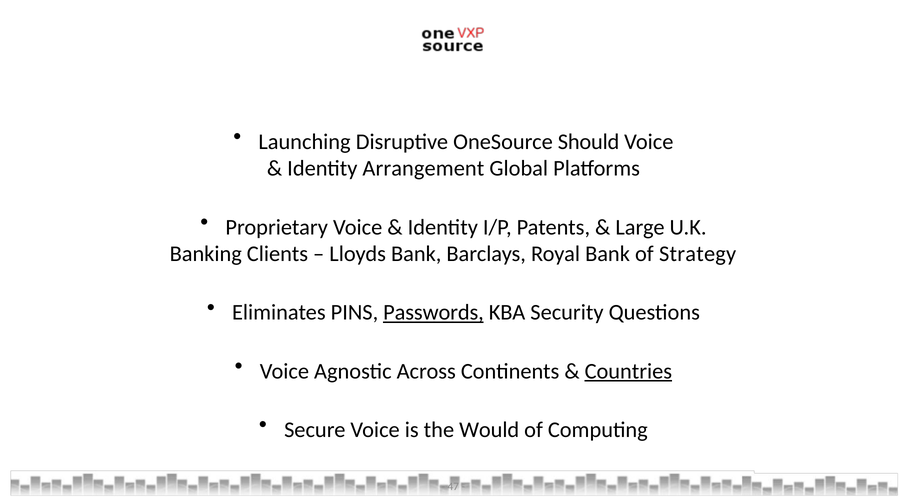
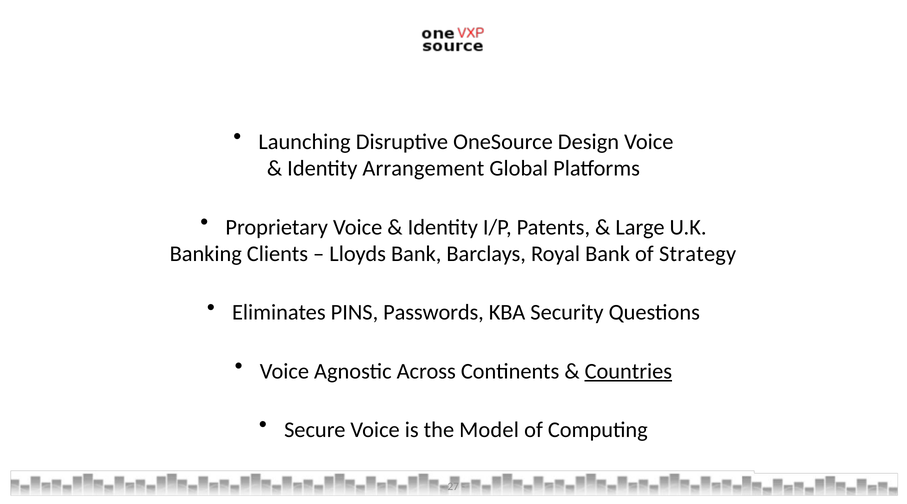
Should: Should -> Design
Passwords underline: present -> none
Would: Would -> Model
47: 47 -> 27
